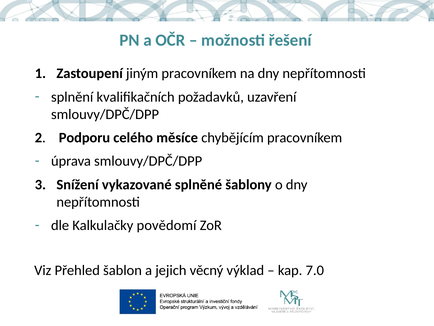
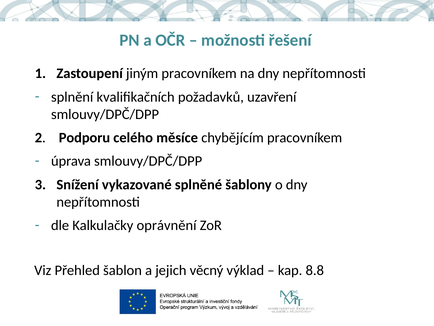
povědomí: povědomí -> oprávnění
7.0: 7.0 -> 8.8
